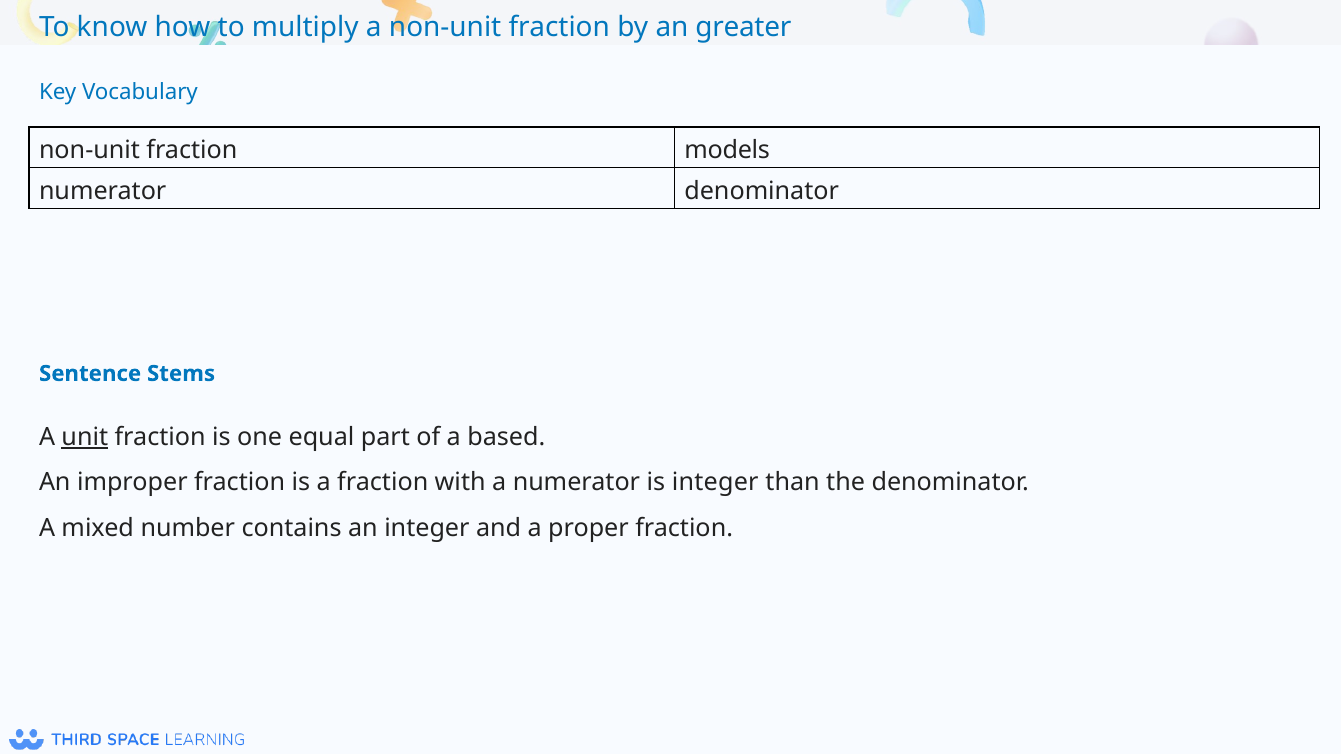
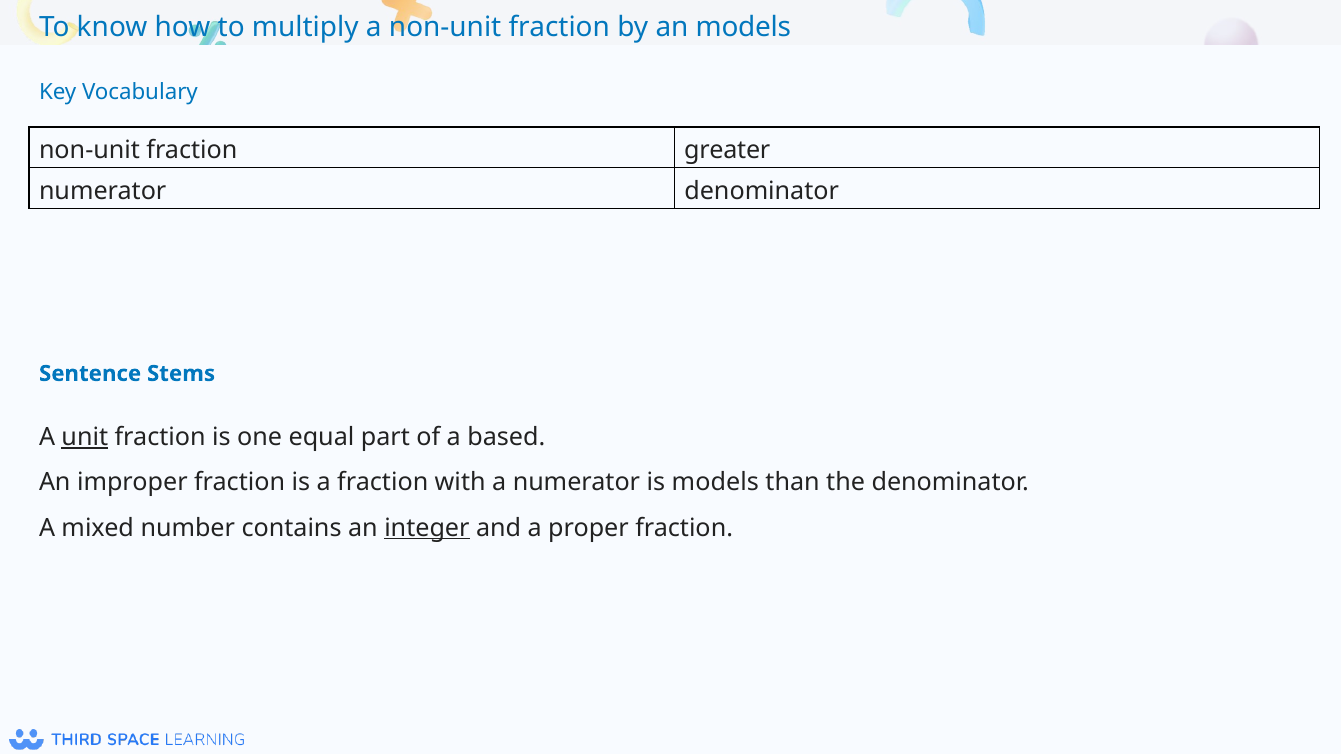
an greater: greater -> models
models: models -> greater
is integer: integer -> models
integer at (427, 528) underline: none -> present
